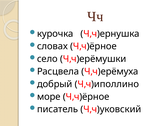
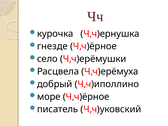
словах: словах -> гнезде
